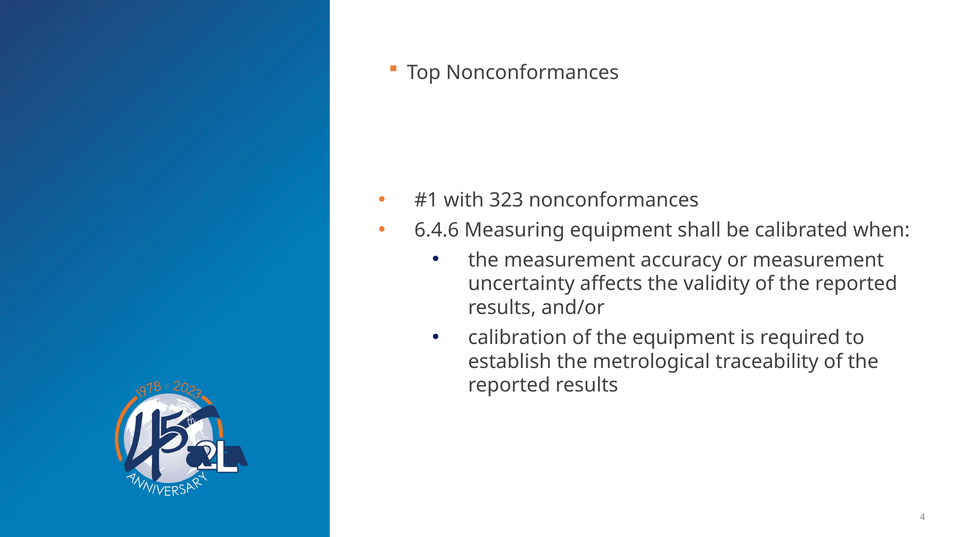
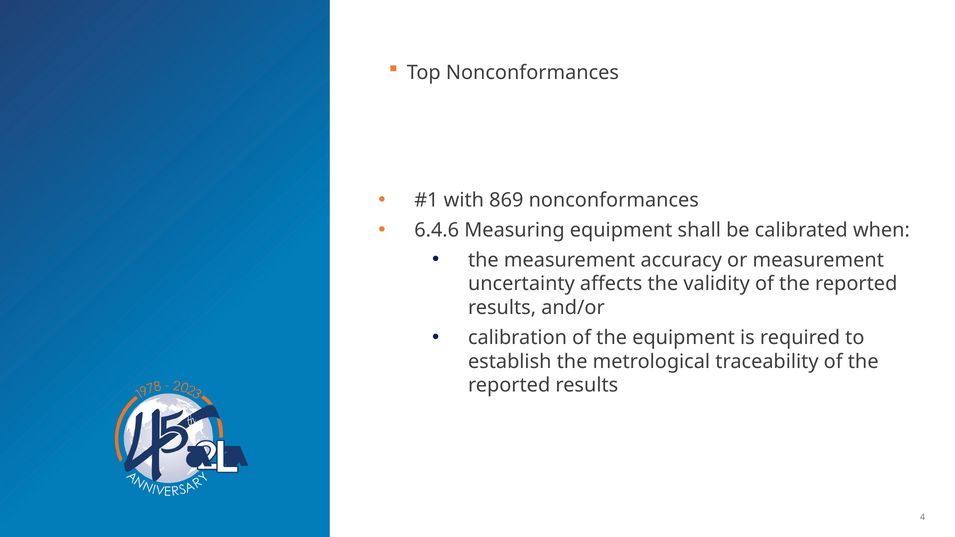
323: 323 -> 869
